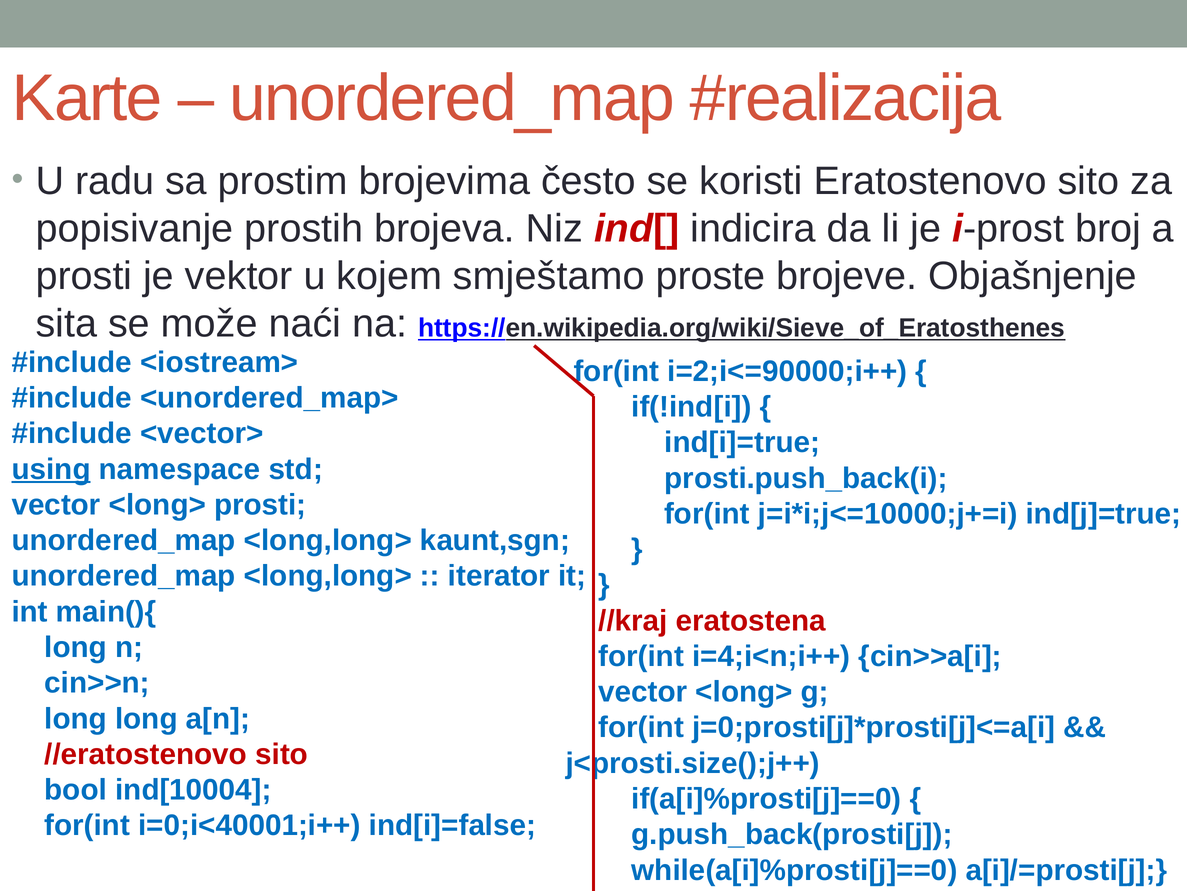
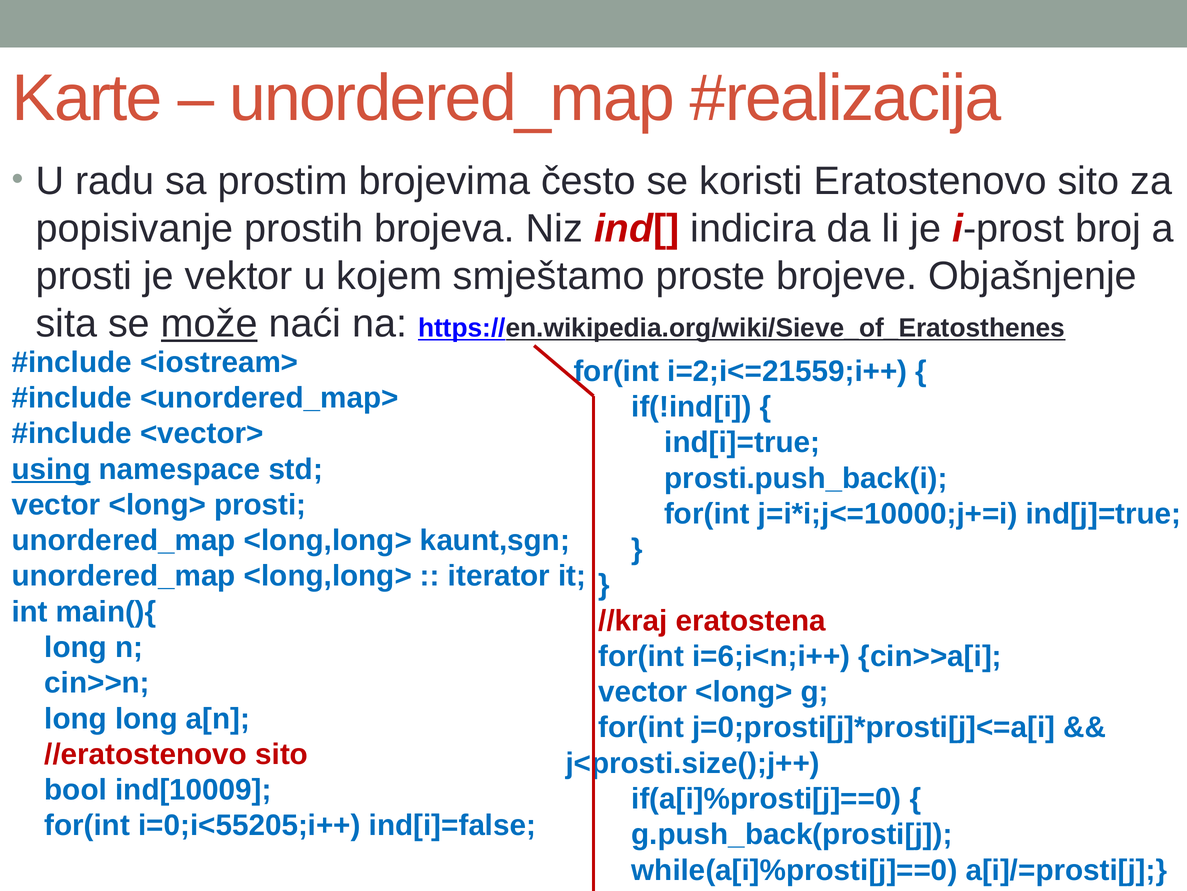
može underline: none -> present
i=2;i<=90000;i++: i=2;i<=90000;i++ -> i=2;i<=21559;i++
i=4;i<n;i++: i=4;i<n;i++ -> i=6;i<n;i++
ind[10004: ind[10004 -> ind[10009
i=0;i<40001;i++: i=0;i<40001;i++ -> i=0;i<55205;i++
